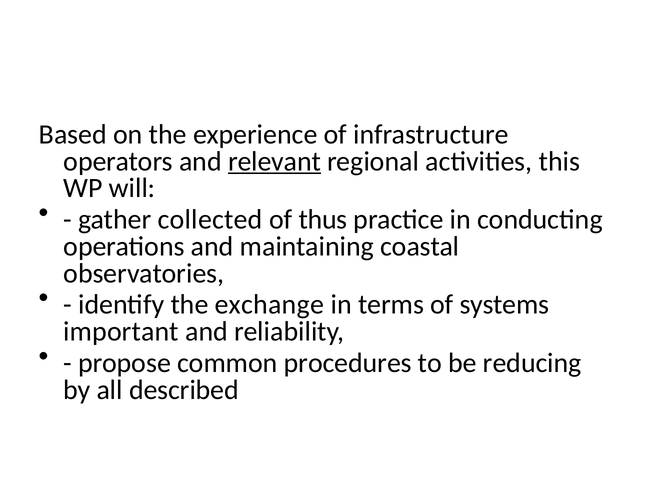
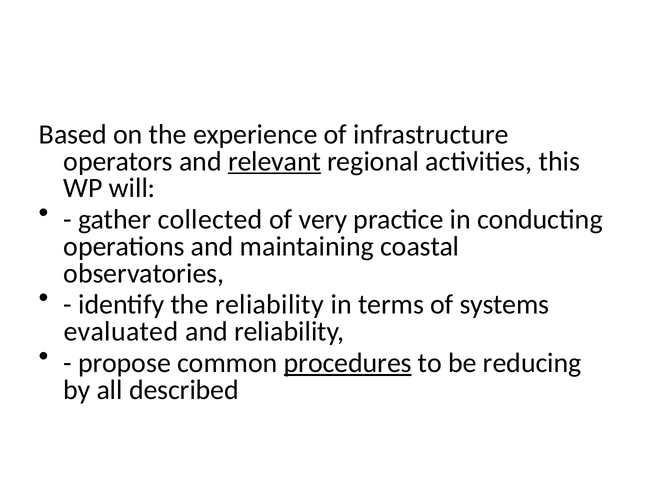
thus: thus -> very
the exchange: exchange -> reliability
important: important -> evaluated
procedures underline: none -> present
